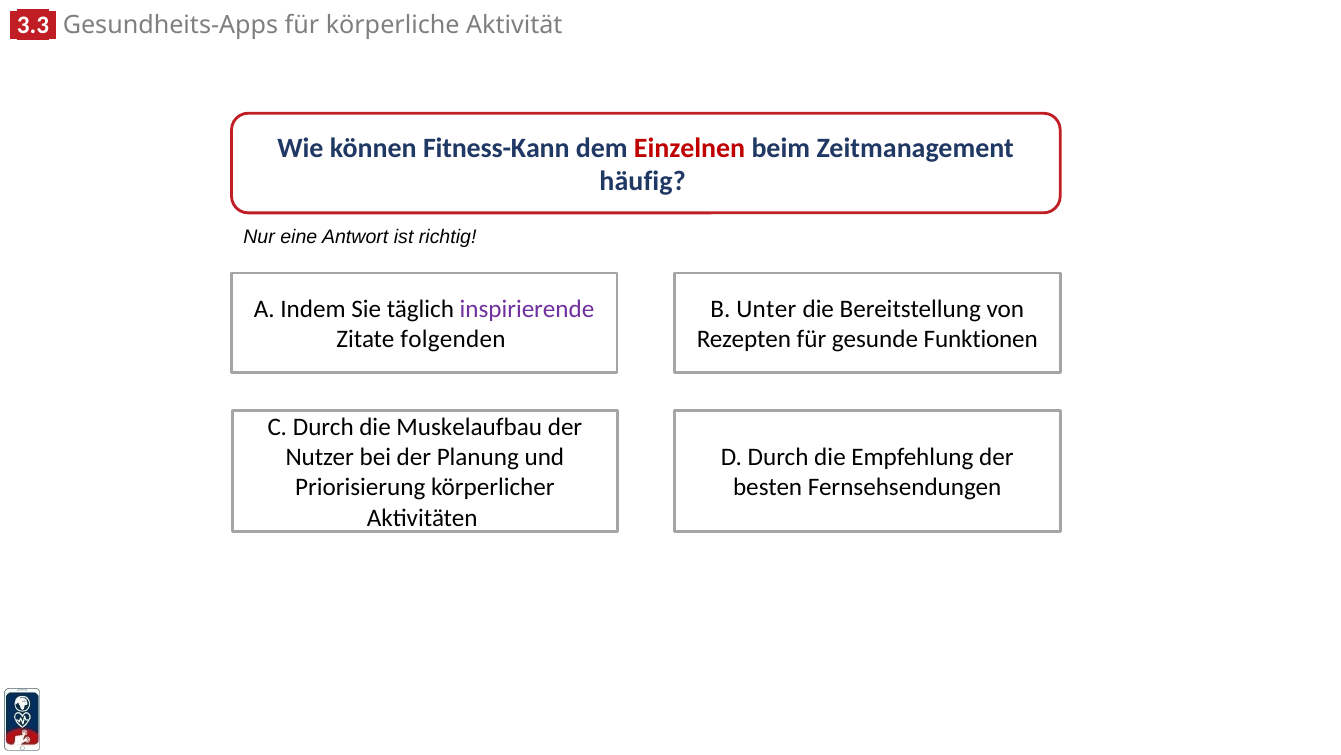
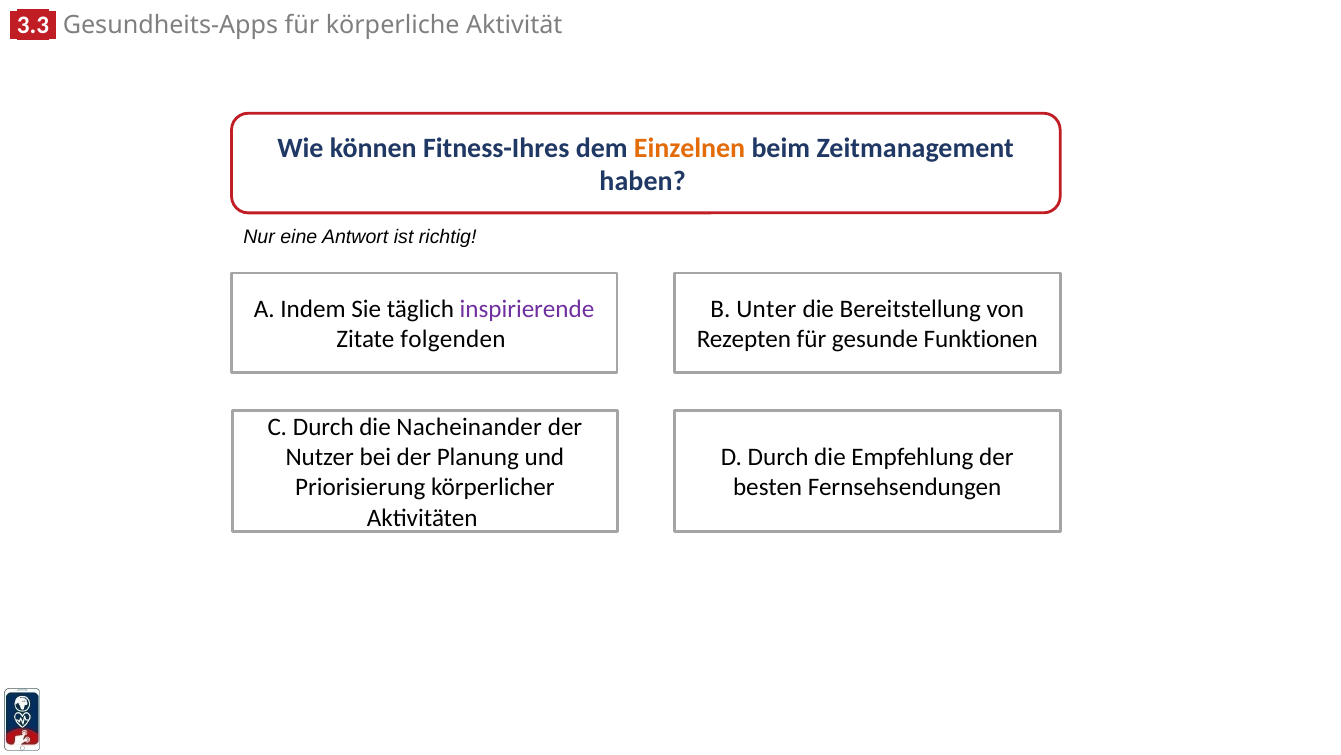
Fitness-Kann: Fitness-Kann -> Fitness-Ihres
Einzelnen colour: red -> orange
häufig: häufig -> haben
Muskelaufbau: Muskelaufbau -> Nacheinander
